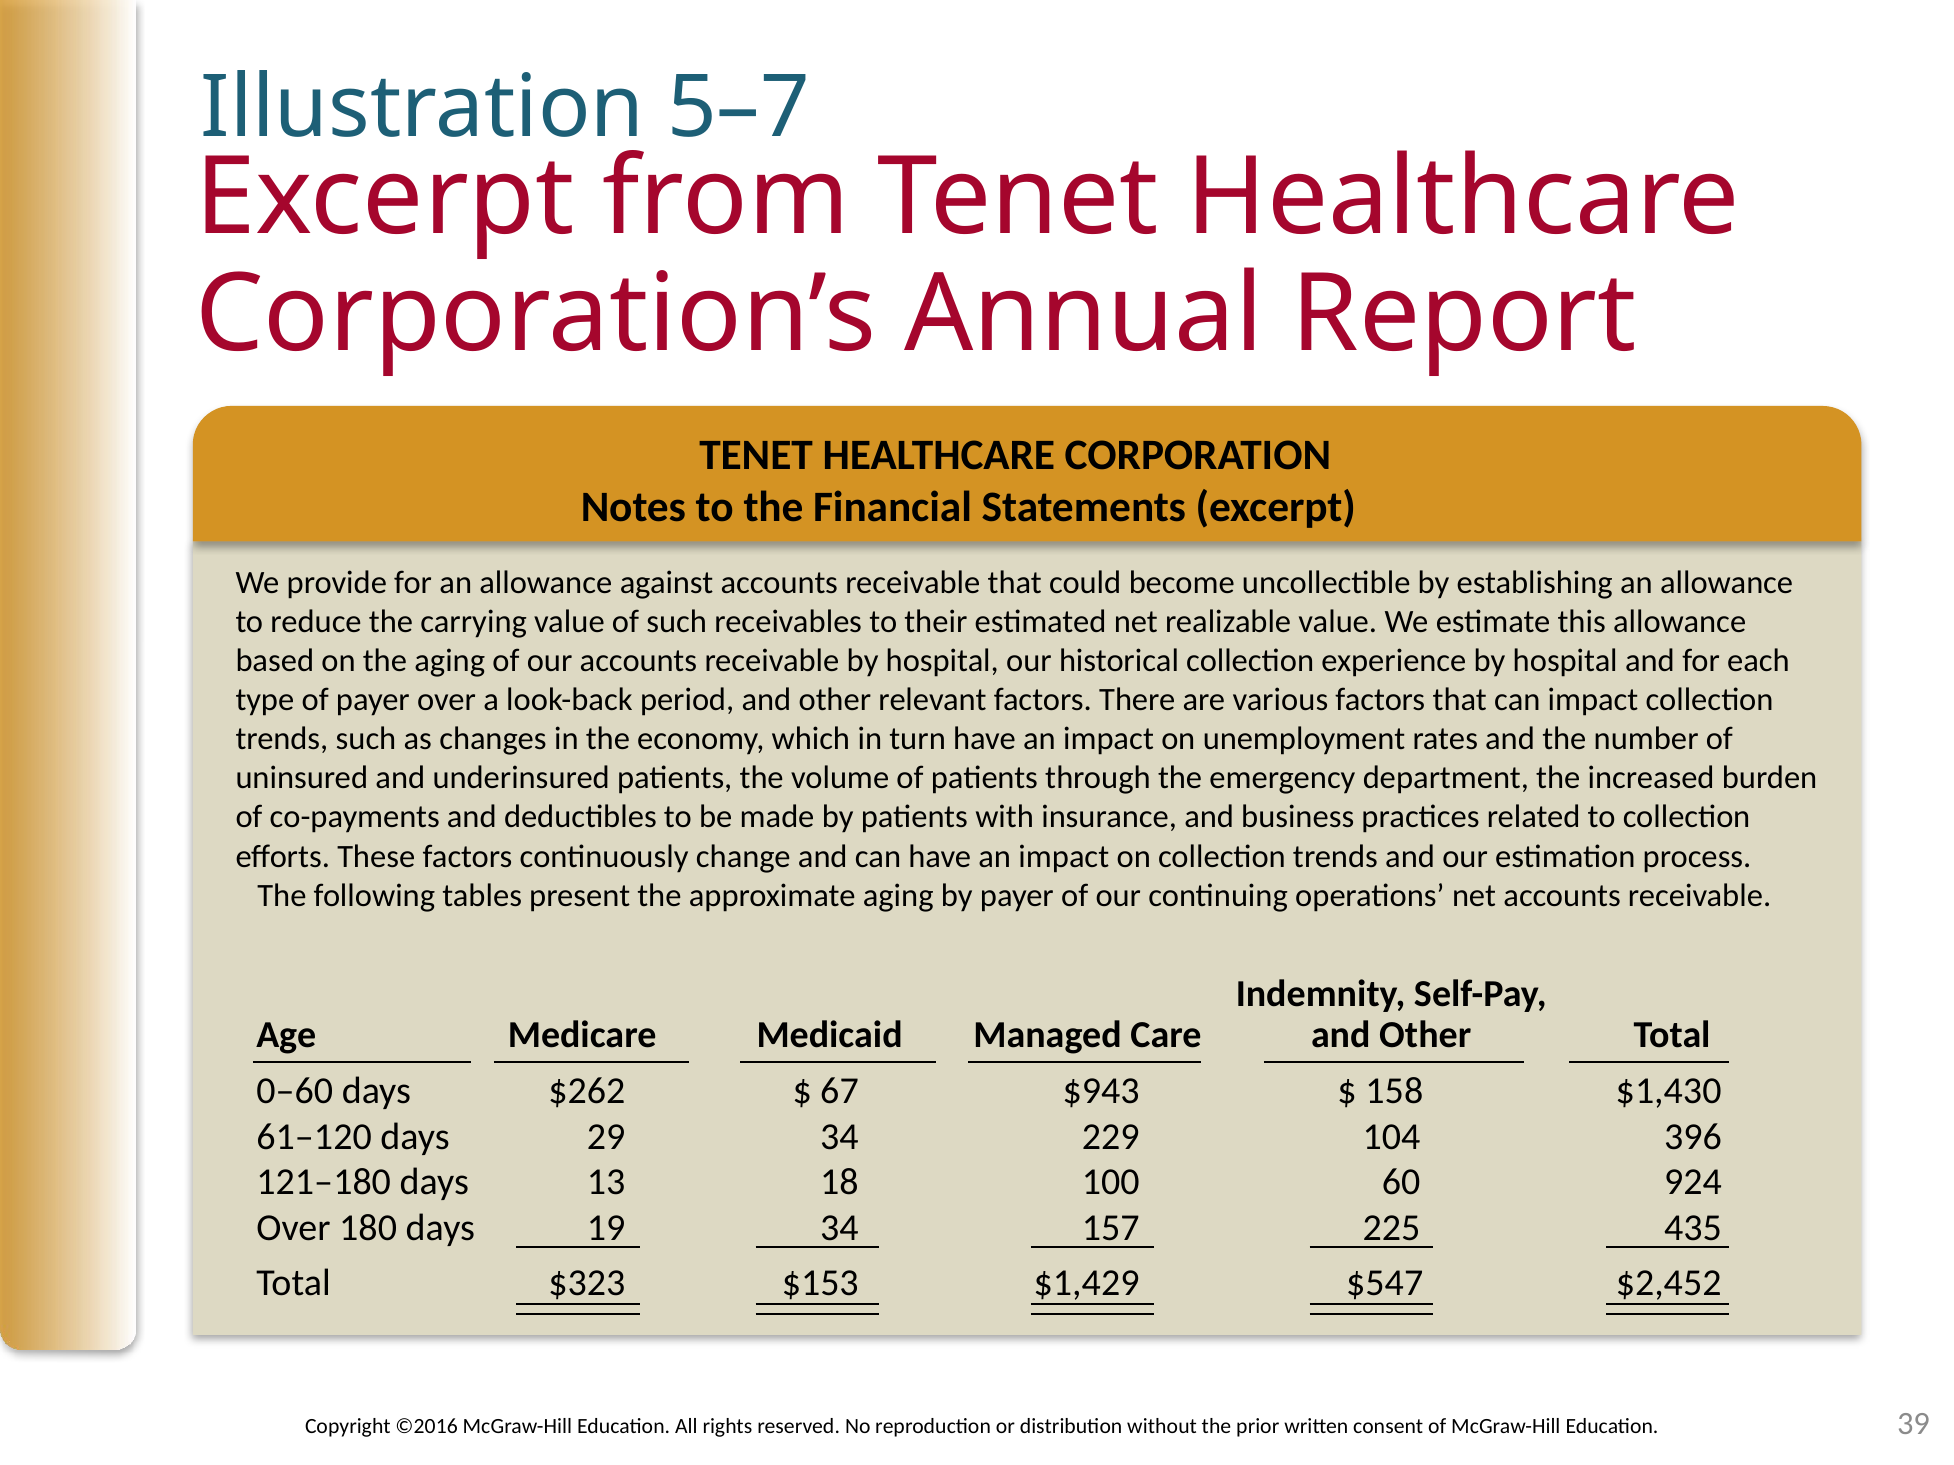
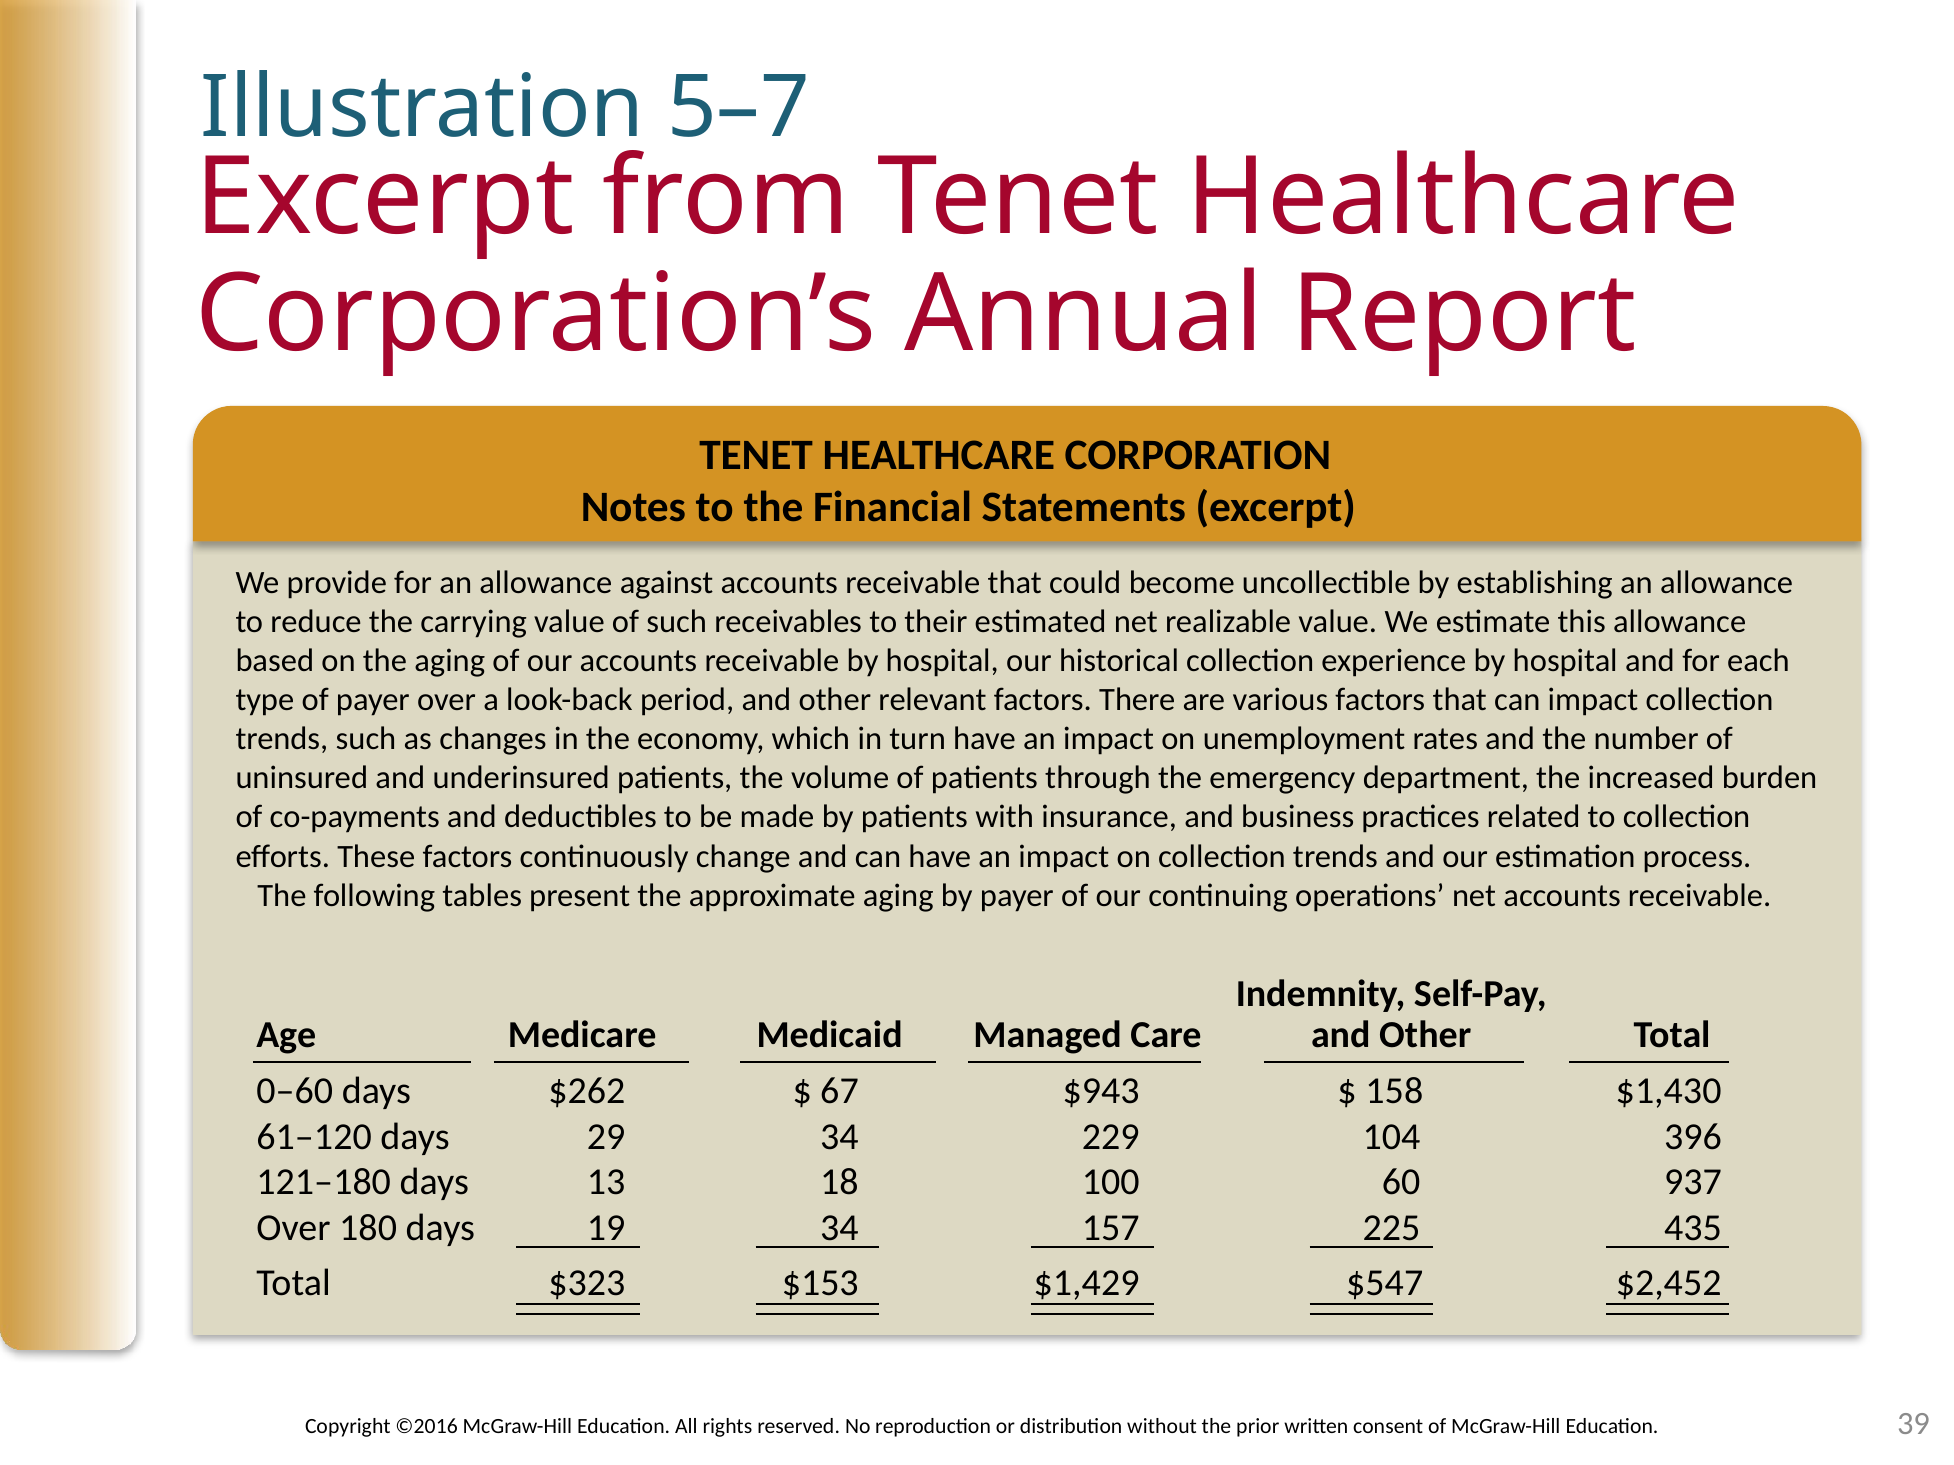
924: 924 -> 937
